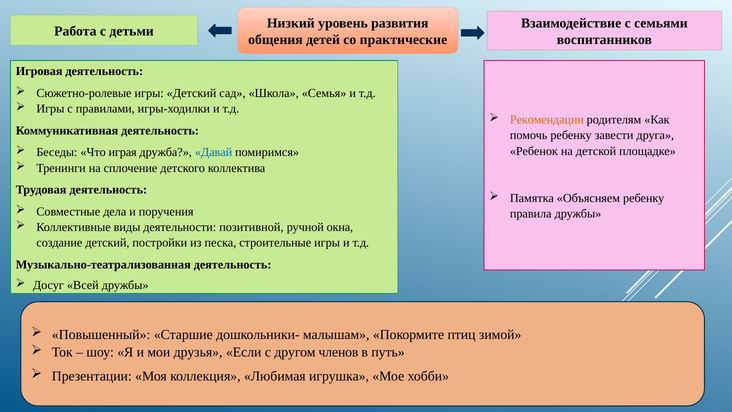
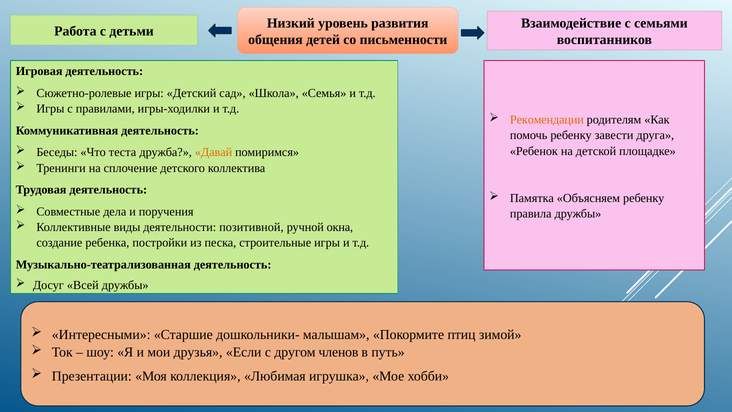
практические: практические -> письменности
играя: играя -> теста
Давай colour: blue -> orange
создание детский: детский -> ребенка
Повышенный: Повышенный -> Интересными
